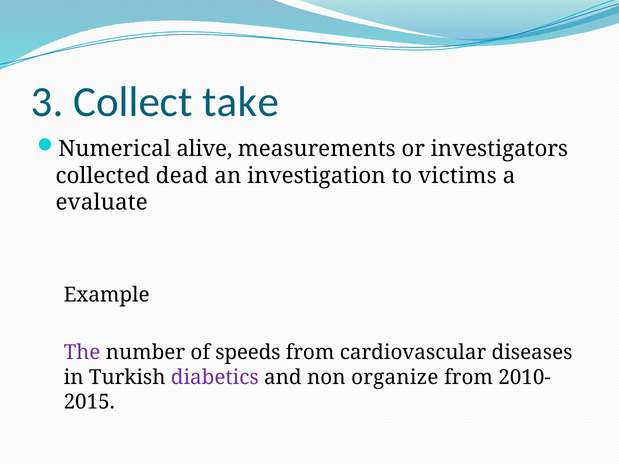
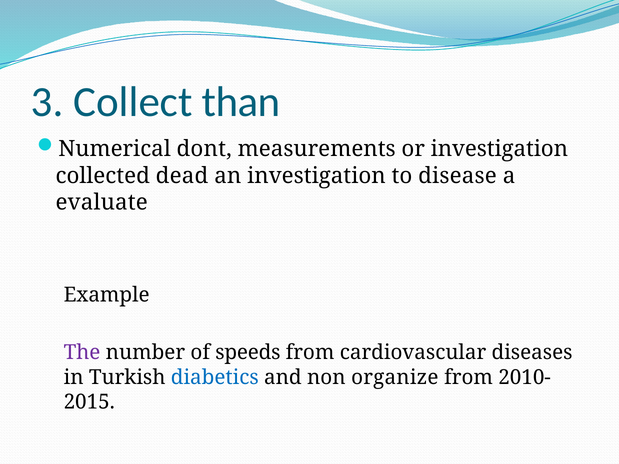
take: take -> than
alive: alive -> dont
or investigators: investigators -> investigation
victims: victims -> disease
diabetics colour: purple -> blue
